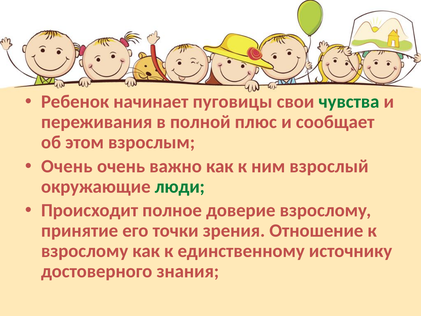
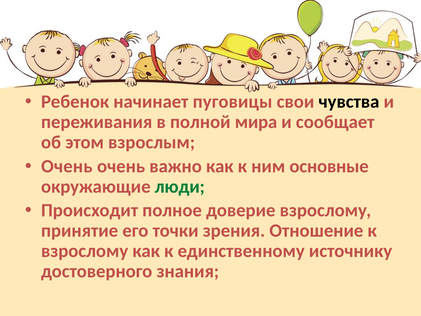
чувства colour: green -> black
плюс: плюс -> мира
взрослый: взрослый -> основные
